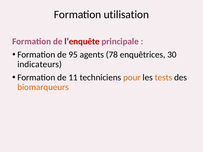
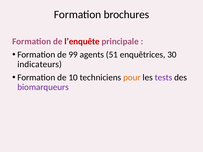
utilisation: utilisation -> brochures
95: 95 -> 99
78: 78 -> 51
11: 11 -> 10
tests colour: orange -> purple
biomarqueurs colour: orange -> purple
